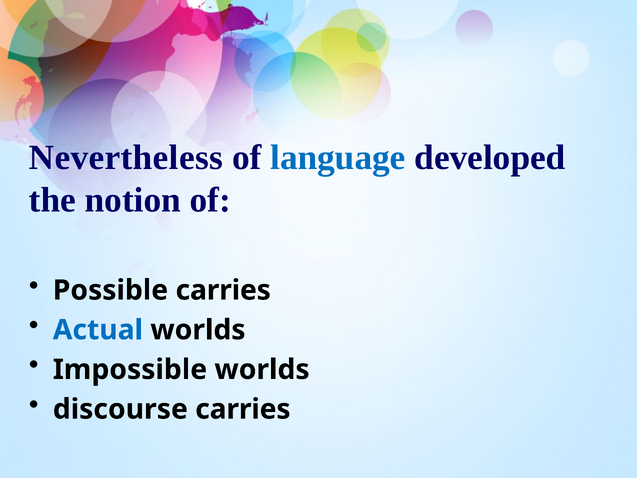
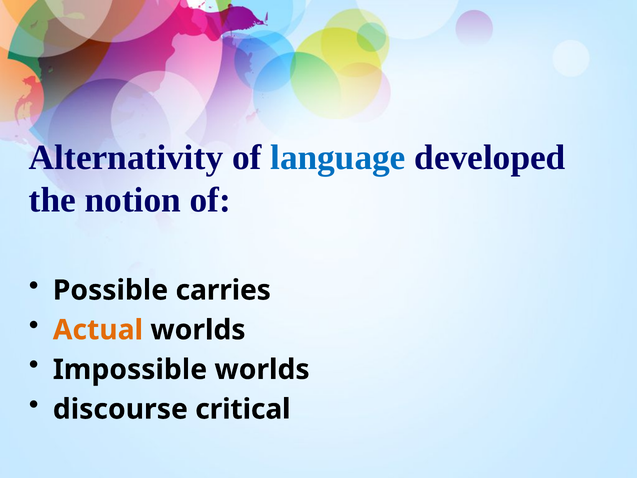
Nevertheless: Nevertheless -> Alternativity
Actual colour: blue -> orange
discourse carries: carries -> critical
